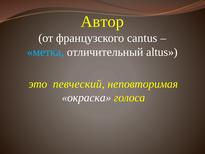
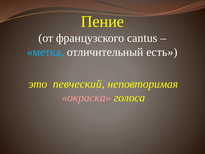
Автор: Автор -> Пение
altus: altus -> есть
окраска colour: white -> pink
